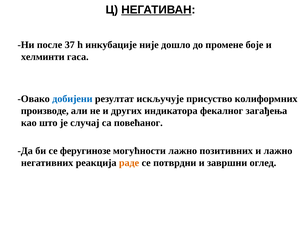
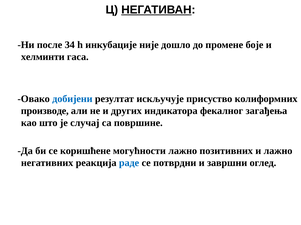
37: 37 -> 34
повећаног: повећаног -> површине
феругинозе: феругинозе -> коришћене
раде colour: orange -> blue
